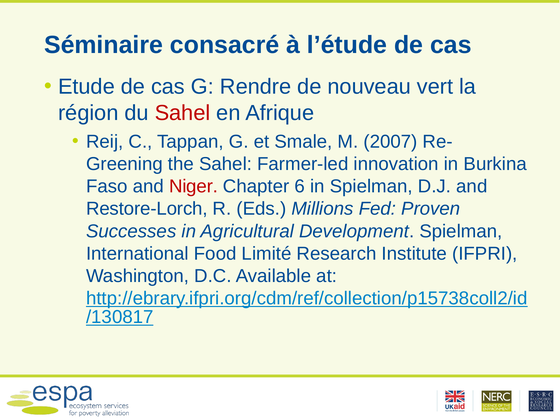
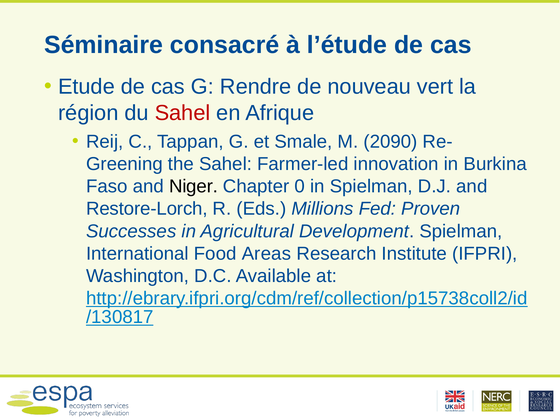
2007: 2007 -> 2090
Niger colour: red -> black
6: 6 -> 0
Limité: Limité -> Areas
